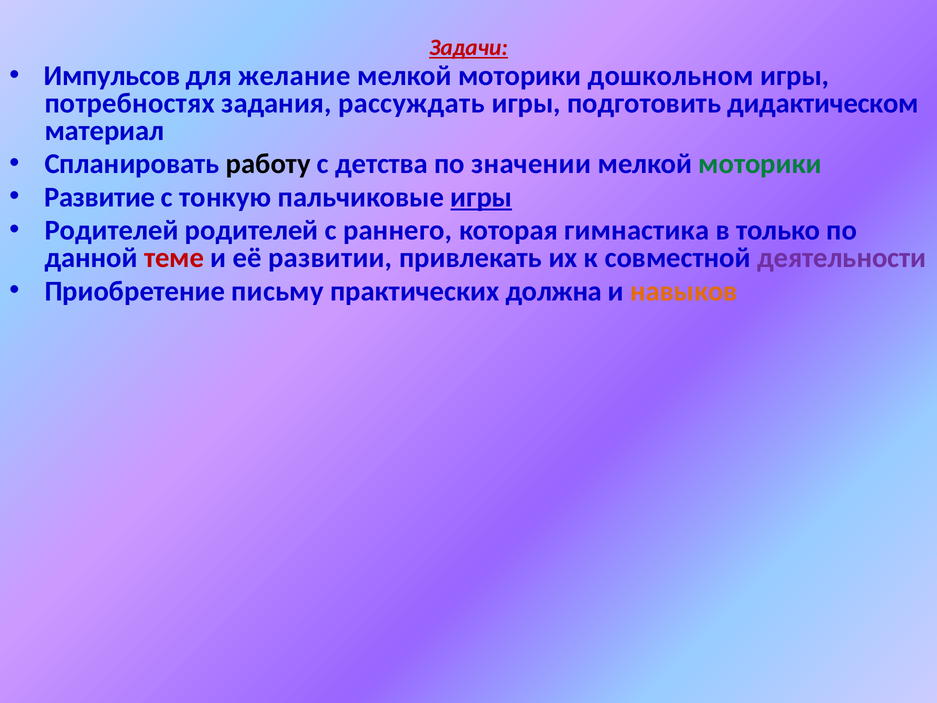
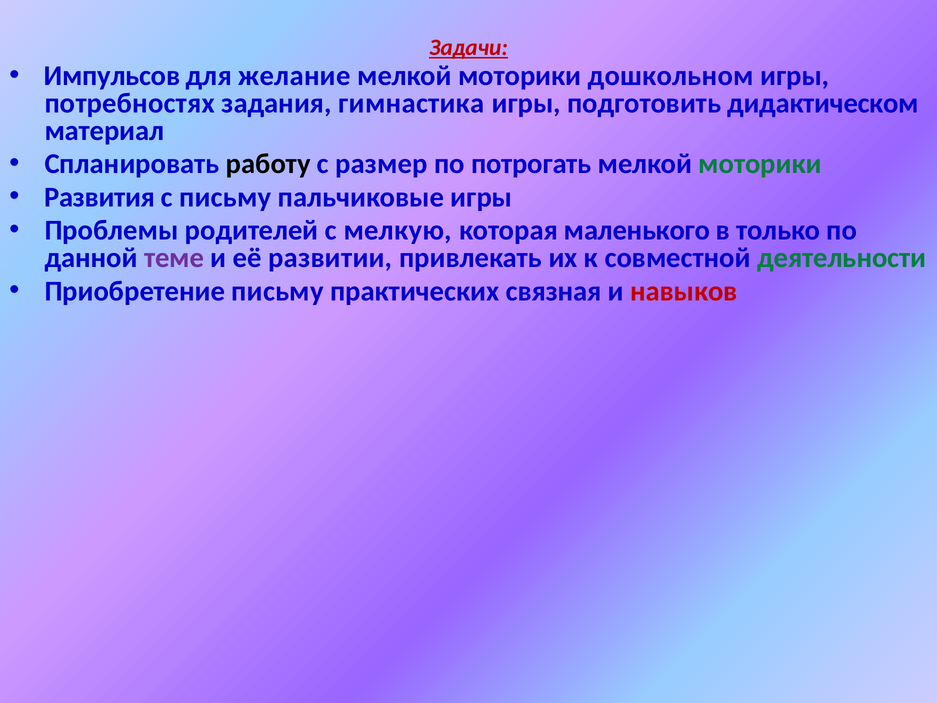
рассуждать: рассуждать -> гимнастика
детства: детства -> размер
значении: значении -> потрогать
Развитие: Развитие -> Развития
с тонкую: тонкую -> письму
игры at (481, 197) underline: present -> none
Родителей at (111, 230): Родителей -> Проблемы
раннего: раннего -> мелкую
гимнастика: гимнастика -> маленького
теме colour: red -> purple
деятельности colour: purple -> green
должна: должна -> связная
навыков colour: orange -> red
